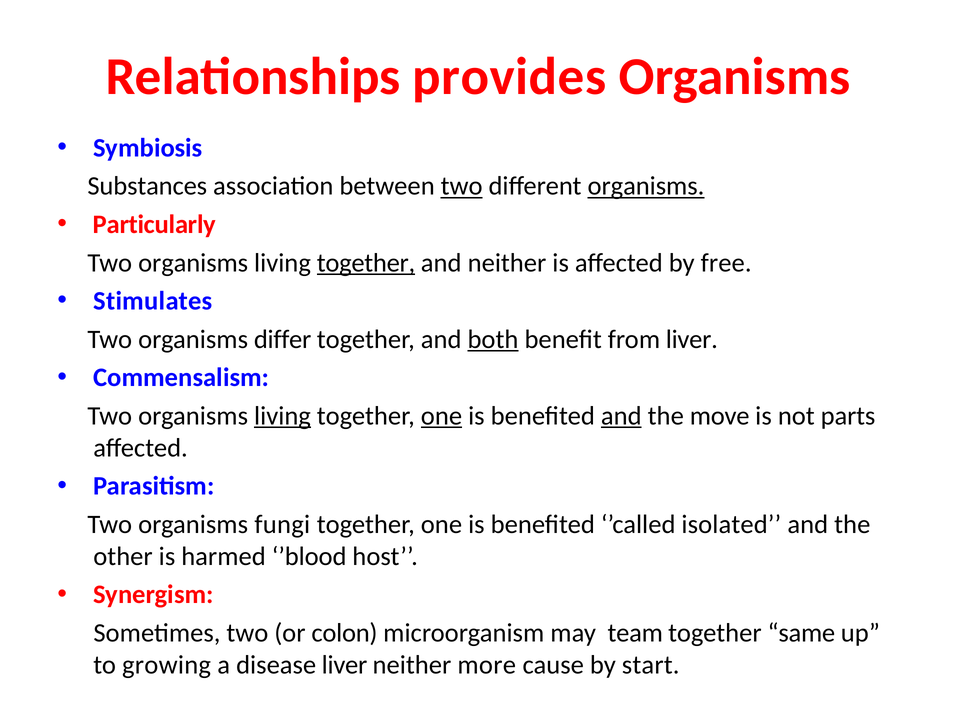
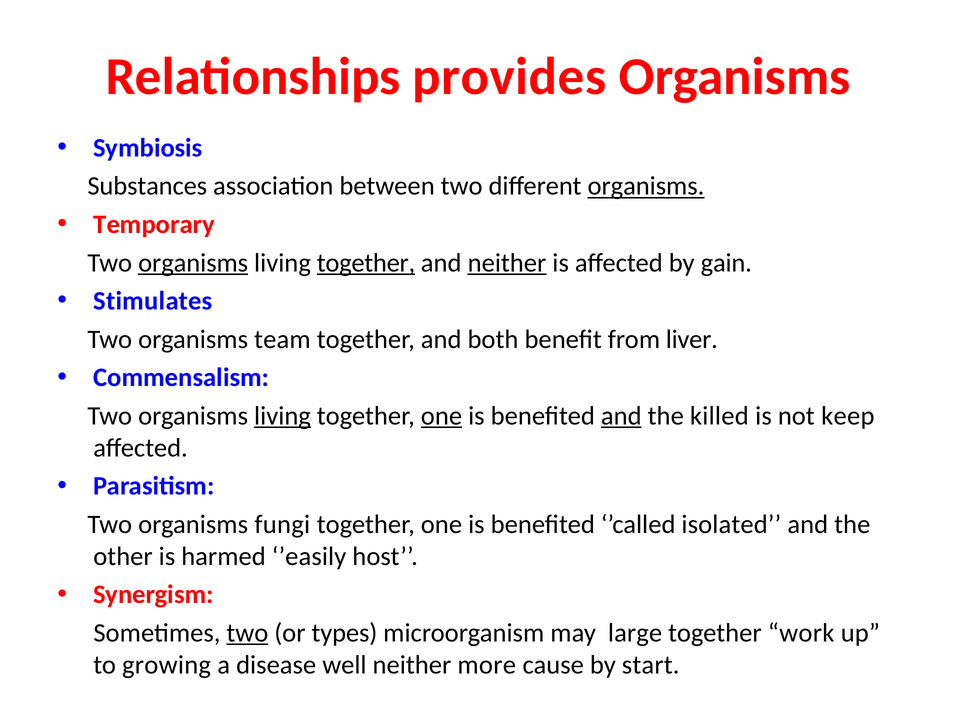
two at (462, 186) underline: present -> none
Particularly: Particularly -> Temporary
organisms at (193, 263) underline: none -> present
neither at (507, 263) underline: none -> present
free: free -> gain
differ: differ -> team
both underline: present -> none
move: move -> killed
parts: parts -> keep
’blood: ’blood -> ’easily
two at (247, 633) underline: none -> present
colon: colon -> types
team: team -> large
same: same -> work
disease liver: liver -> well
